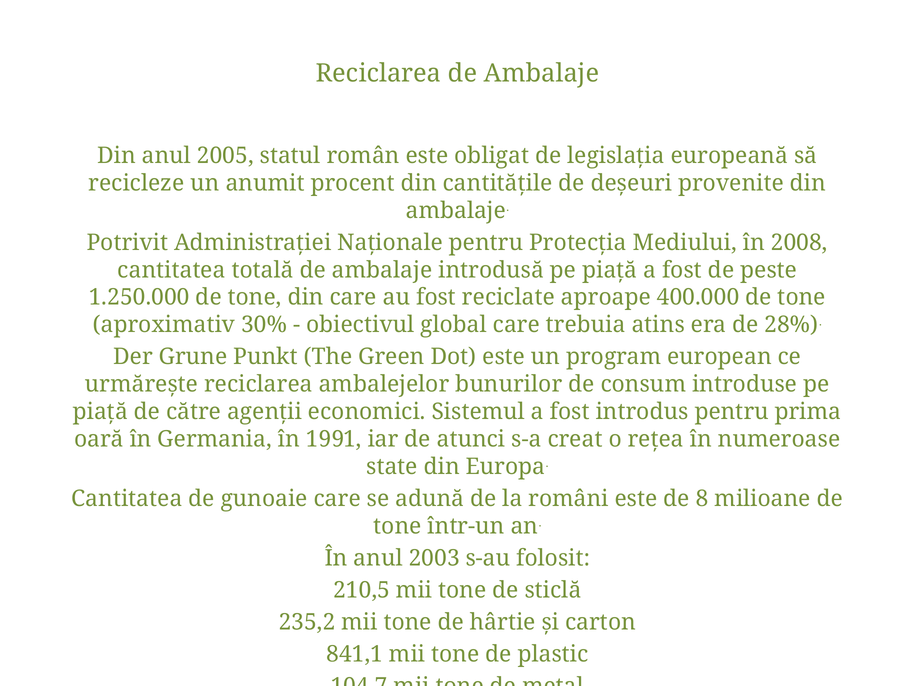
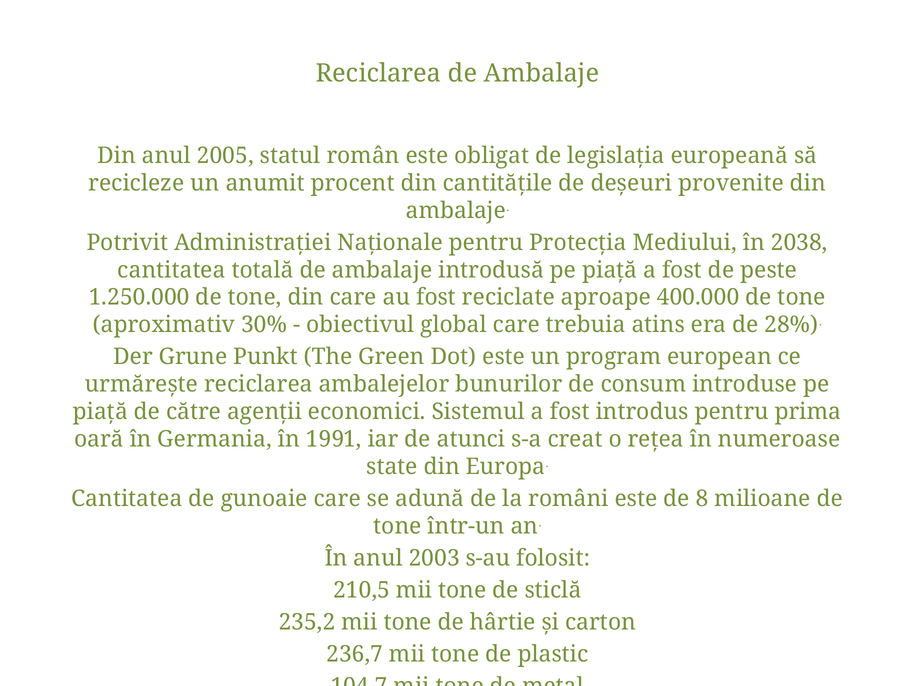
2008: 2008 -> 2038
841,1: 841,1 -> 236,7
